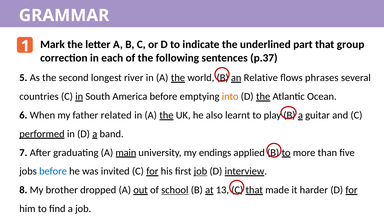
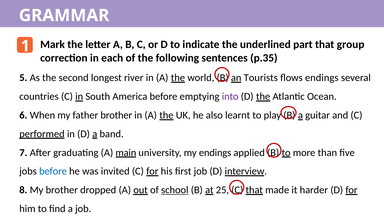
p.37: p.37 -> p.35
Relative: Relative -> Tourists
flows phrases: phrases -> endings
into colour: orange -> purple
father related: related -> brother
job at (200, 171) underline: present -> none
13: 13 -> 25
